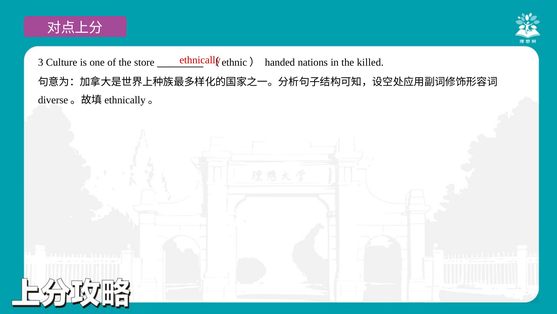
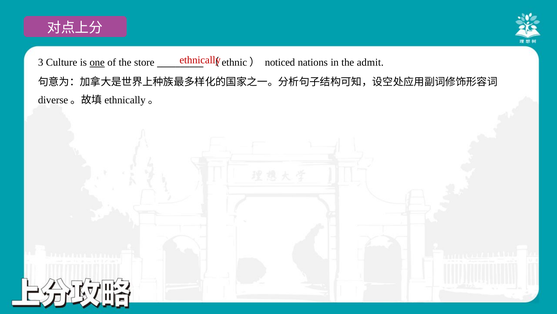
one underline: none -> present
handed: handed -> noticed
killed: killed -> admit
